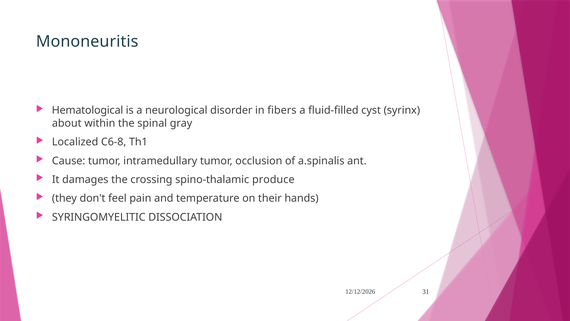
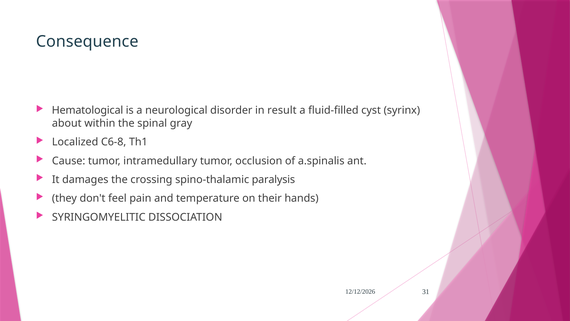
Mononeuritis: Mononeuritis -> Consequence
fibers: fibers -> result
produce: produce -> paralysis
